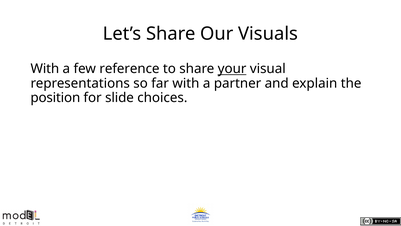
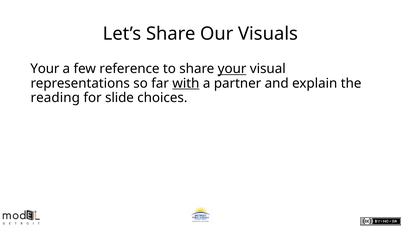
With at (45, 69): With -> Your
with at (186, 83) underline: none -> present
position: position -> reading
